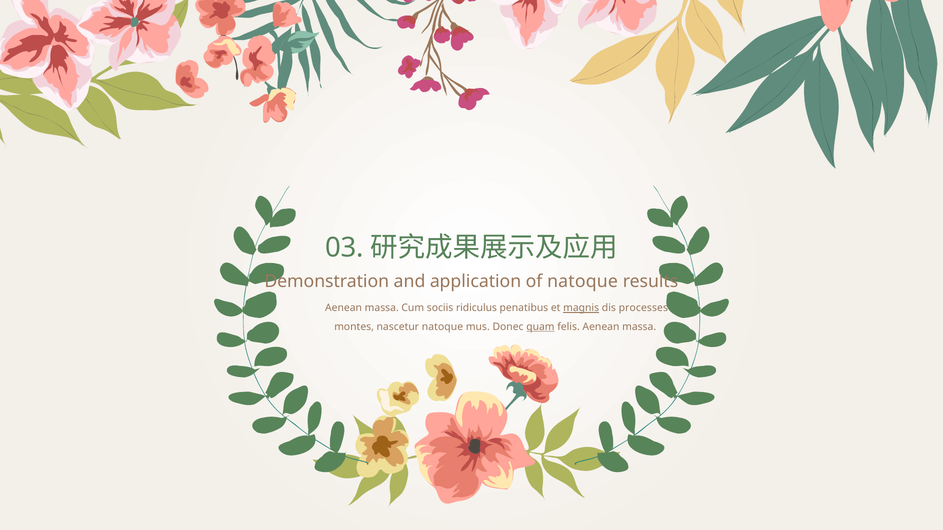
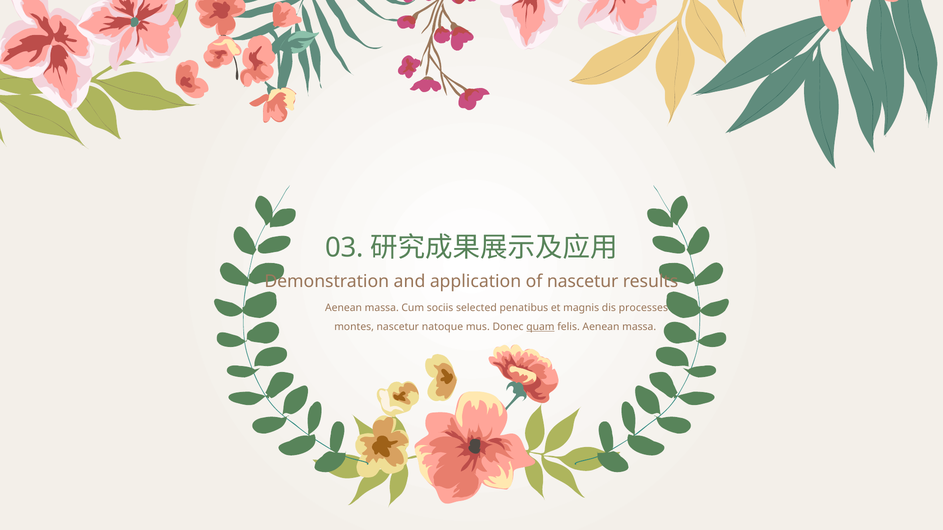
of natoque: natoque -> nascetur
ridiculus: ridiculus -> selected
magnis underline: present -> none
